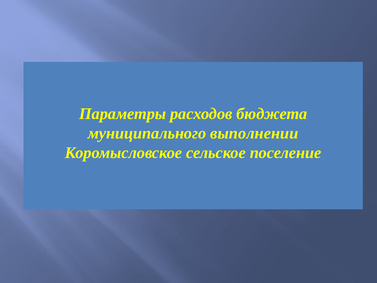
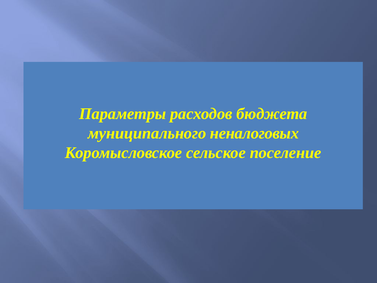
выполнении: выполнении -> неналоговых
